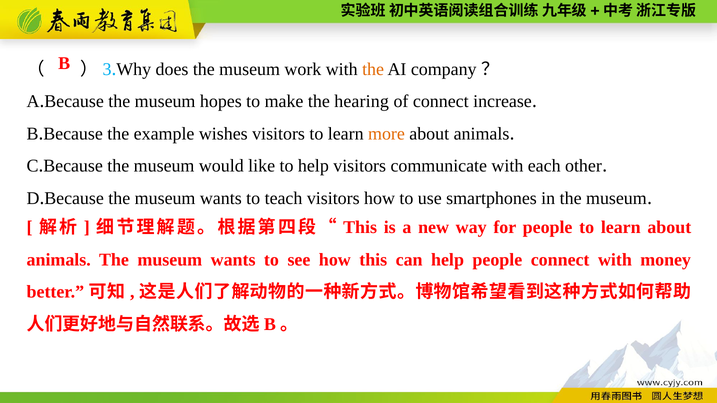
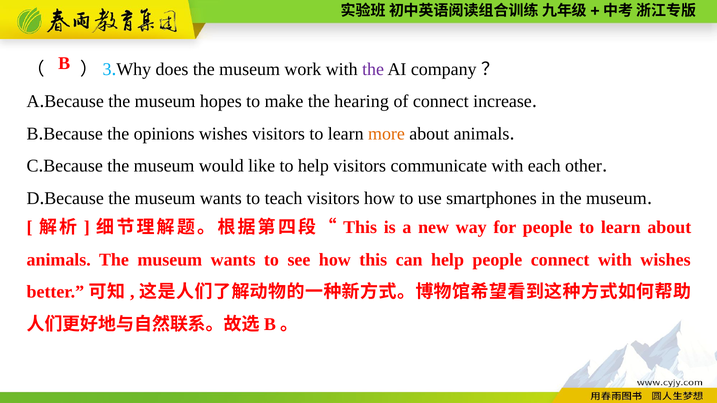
the at (373, 69) colour: orange -> purple
example: example -> opinions
with money: money -> wishes
